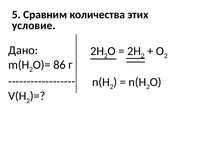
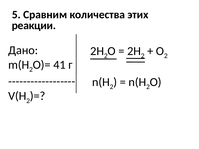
условие: условие -> реакции
86: 86 -> 41
